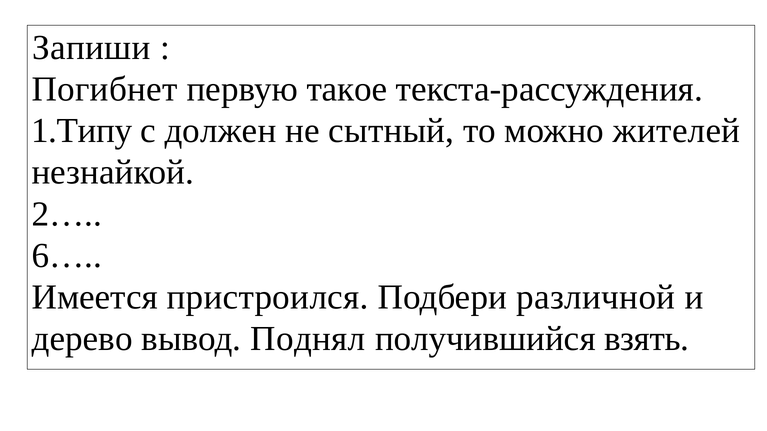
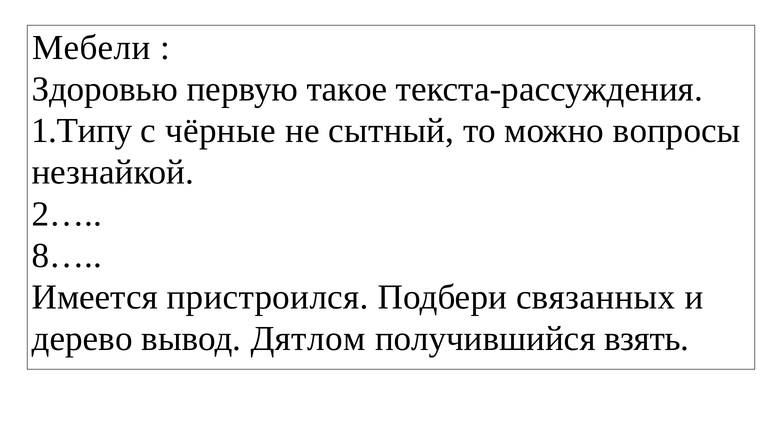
Запиши: Запиши -> Мебели
Погибнет: Погибнет -> Здоровью
должен: должен -> чёрные
жителей: жителей -> вопросы
6…: 6… -> 8…
различной: различной -> связанных
Поднял: Поднял -> Дятлом
